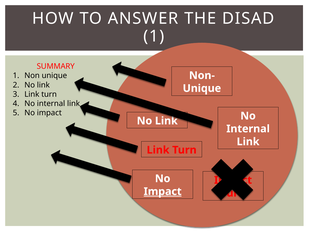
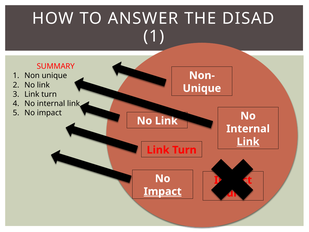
Link at (248, 142) underline: none -> present
